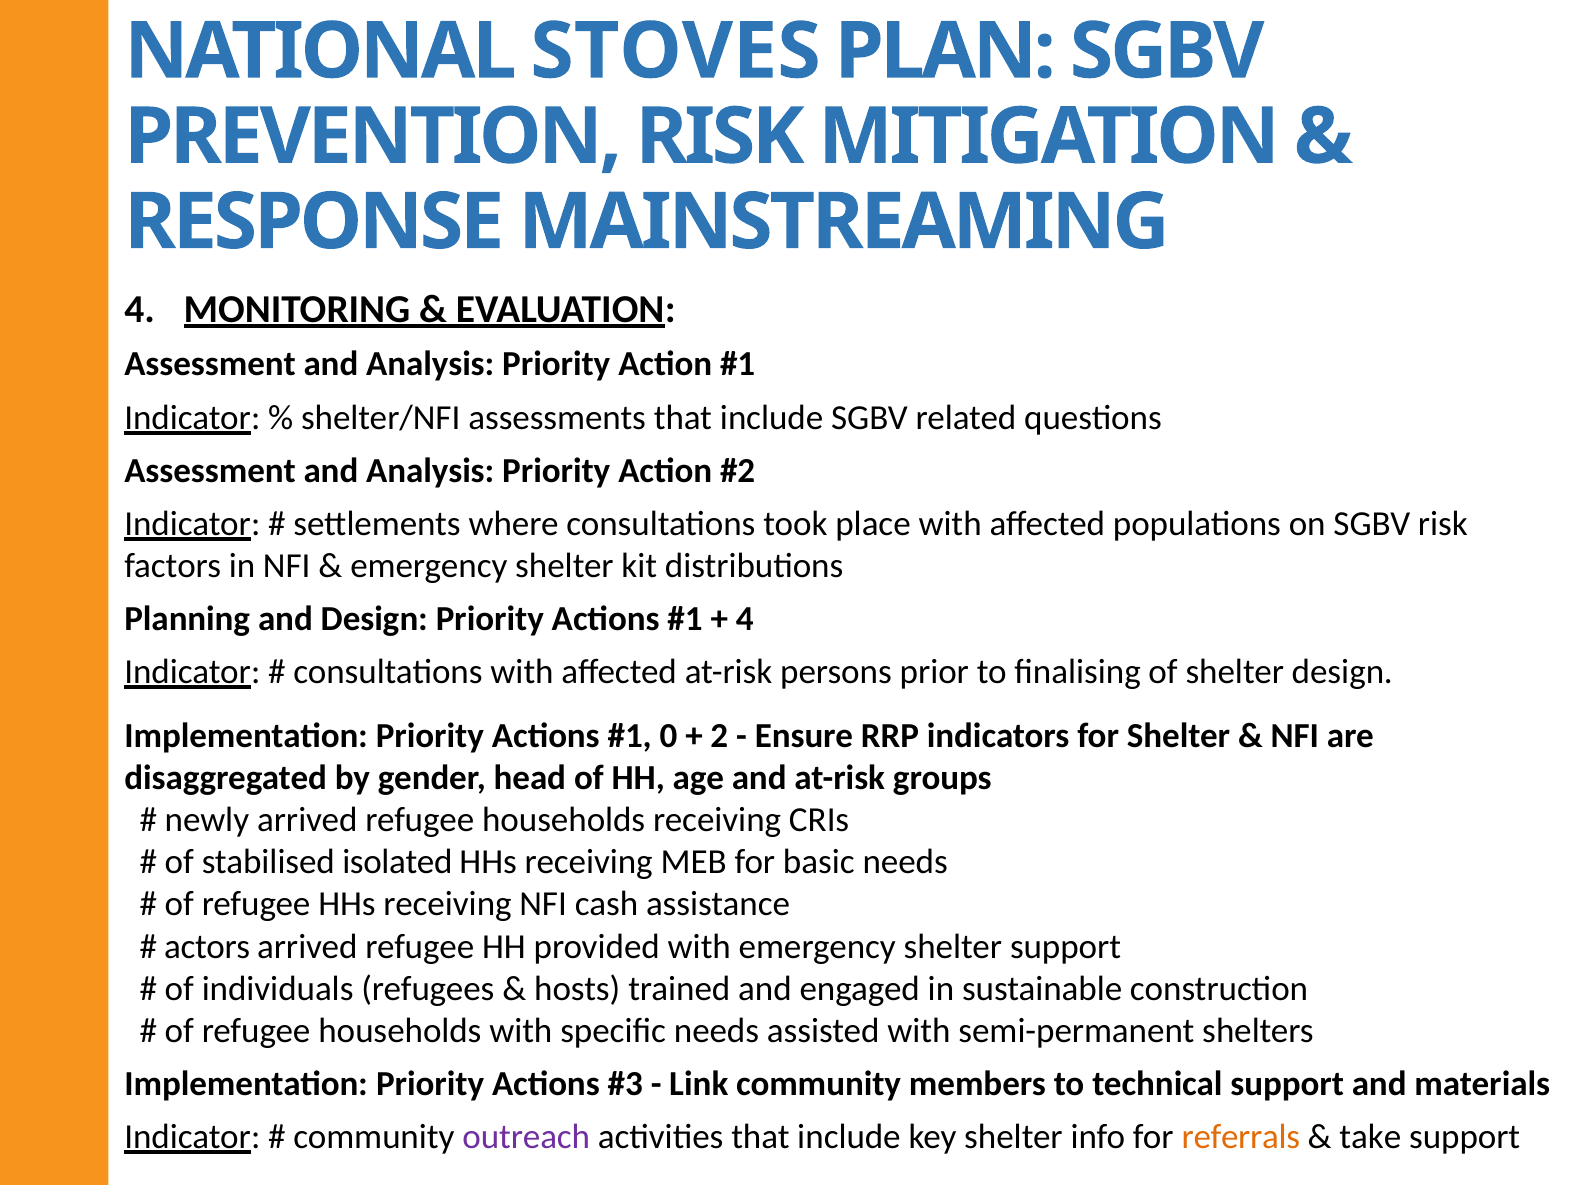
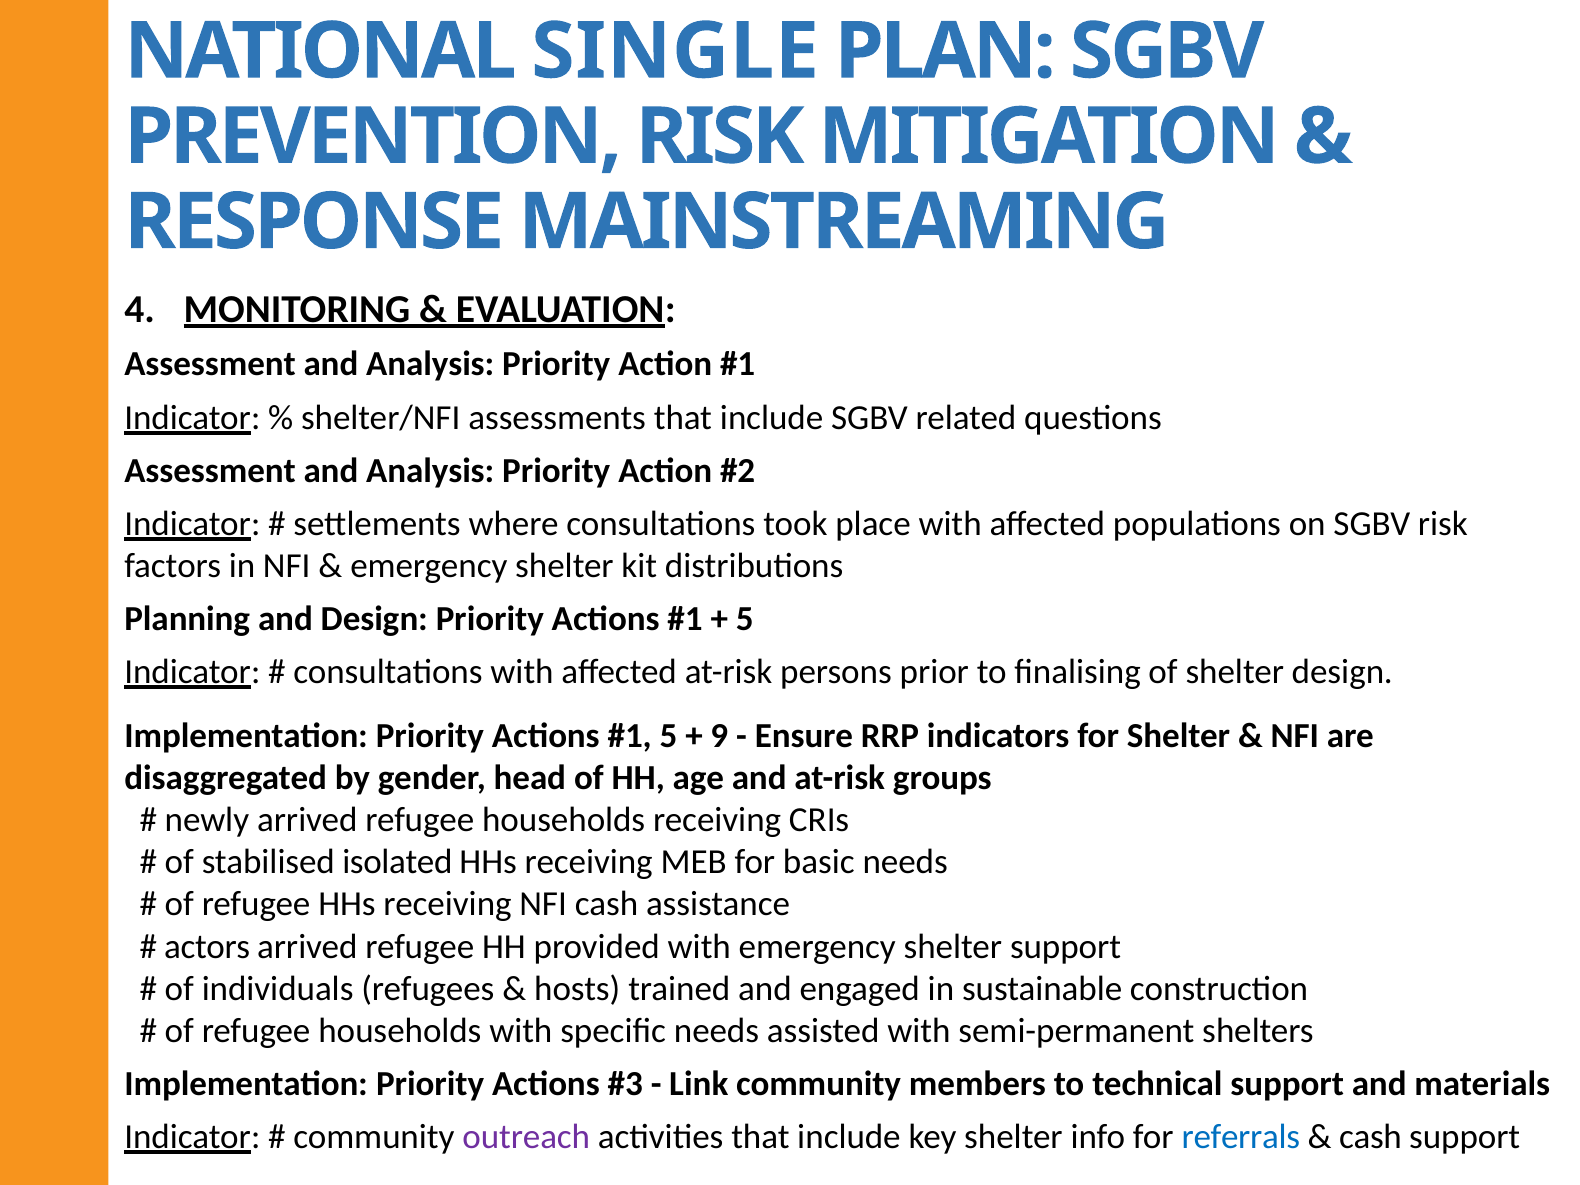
STOVES: STOVES -> SINGLE
4 at (745, 619): 4 -> 5
0 at (669, 736): 0 -> 5
2: 2 -> 9
referrals colour: orange -> blue
take at (1370, 1137): take -> cash
